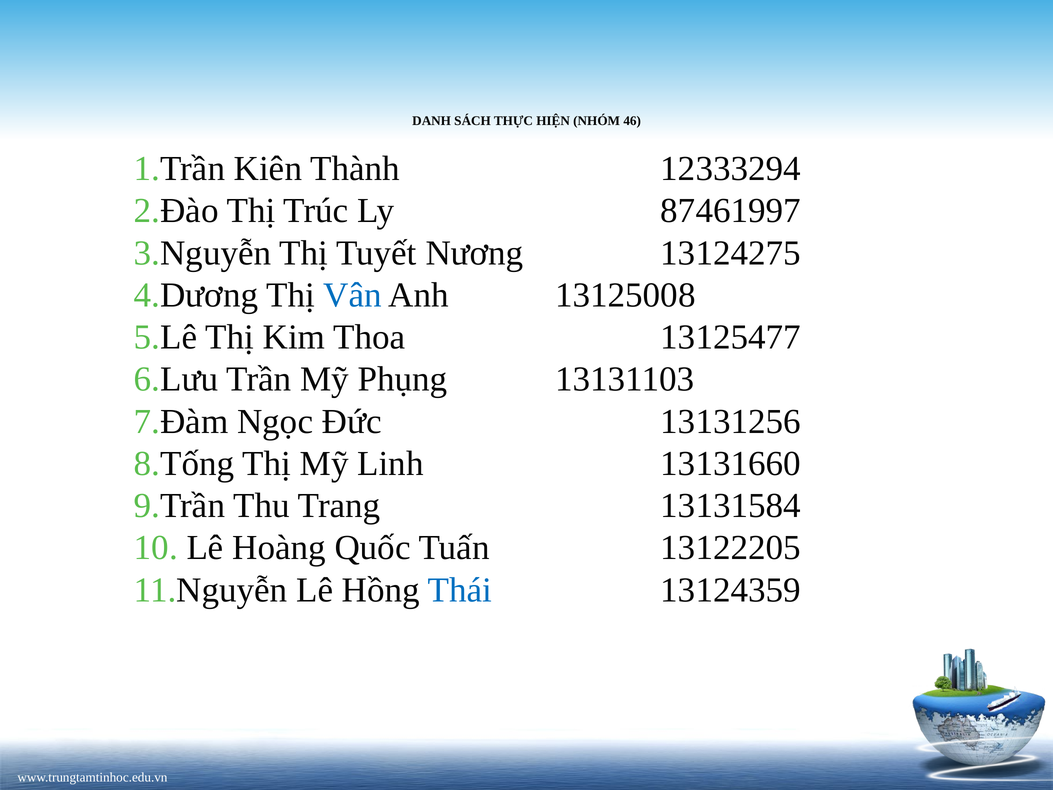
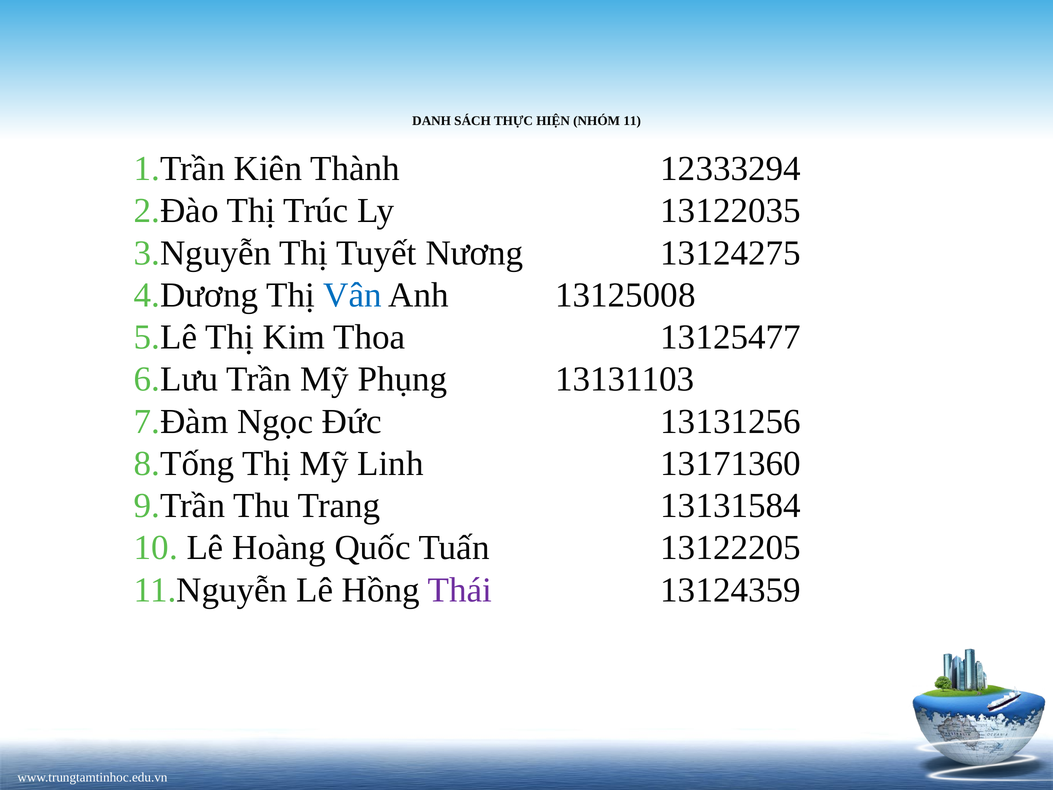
46: 46 -> 11
87461997: 87461997 -> 13122035
13131660: 13131660 -> 13171360
Thái colour: blue -> purple
